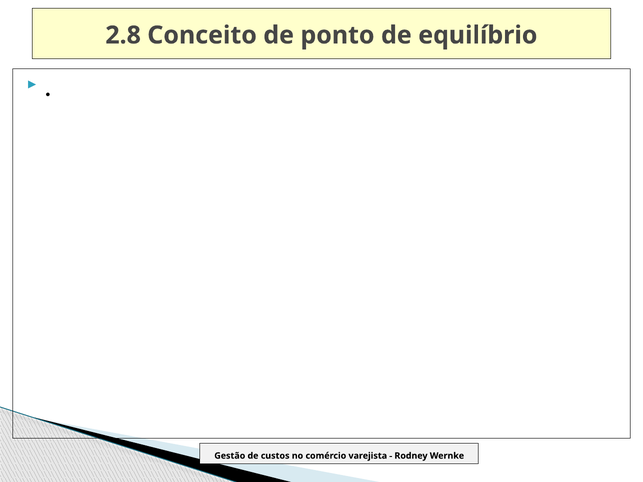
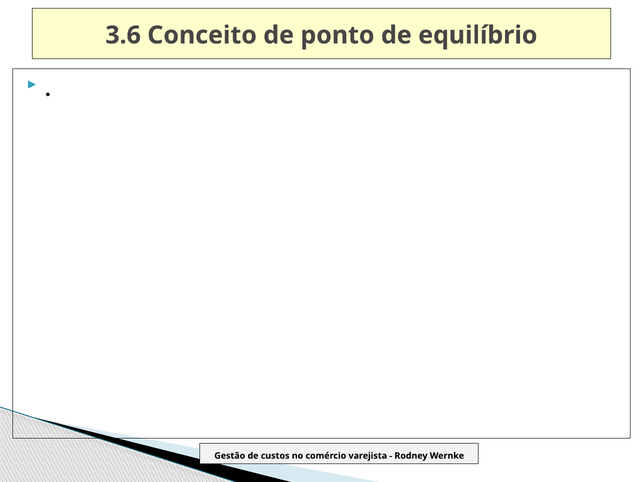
2.8: 2.8 -> 3.6
